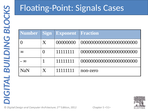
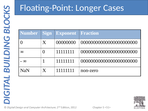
Signals: Signals -> Longer
